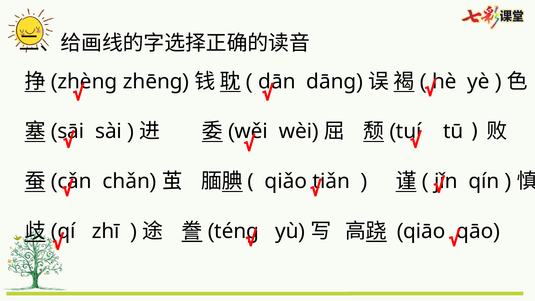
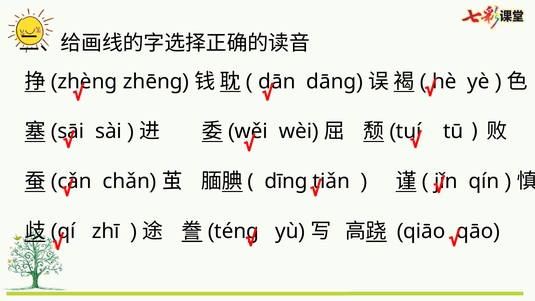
qiǎo: qiǎo -> dīng
